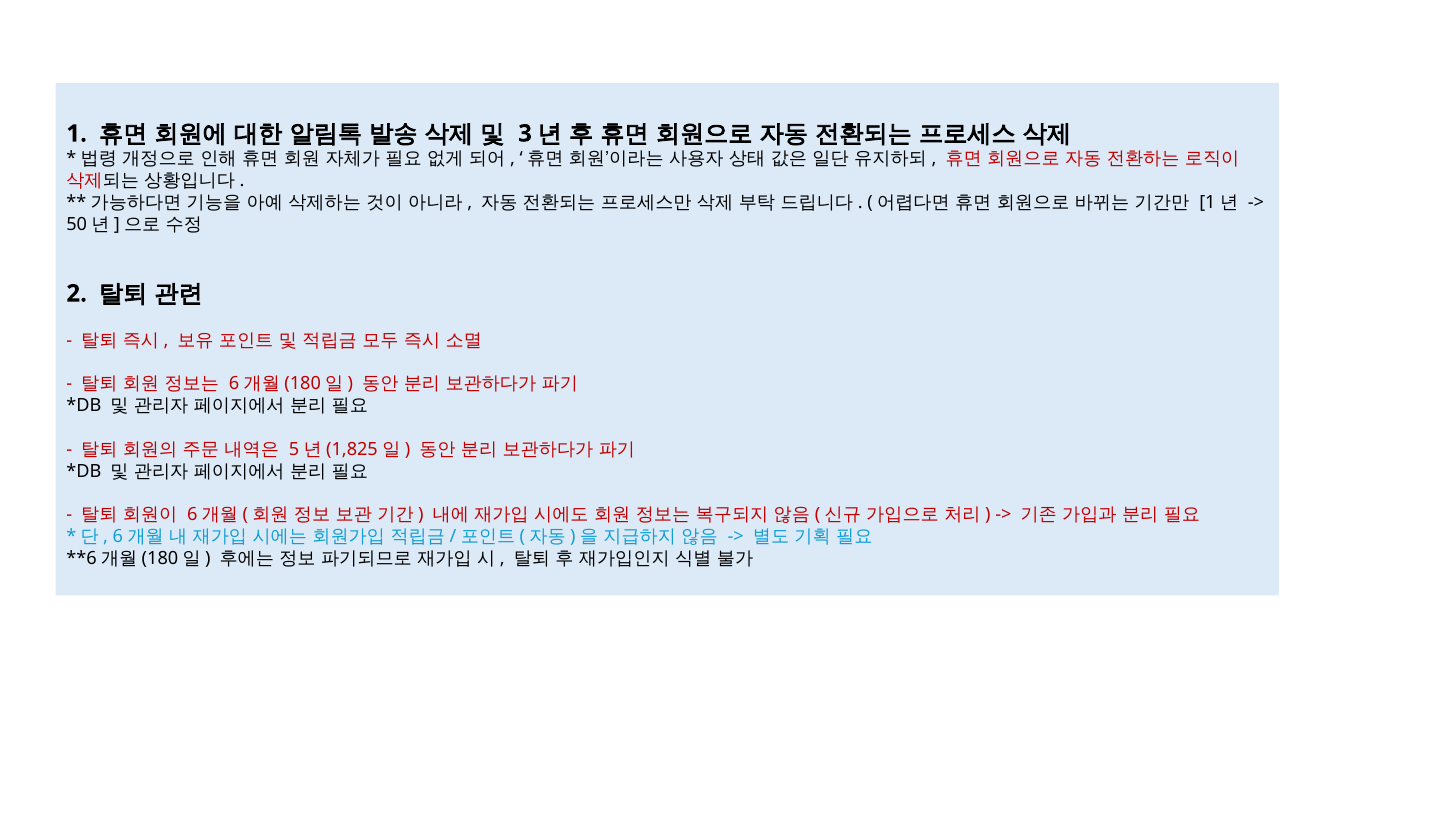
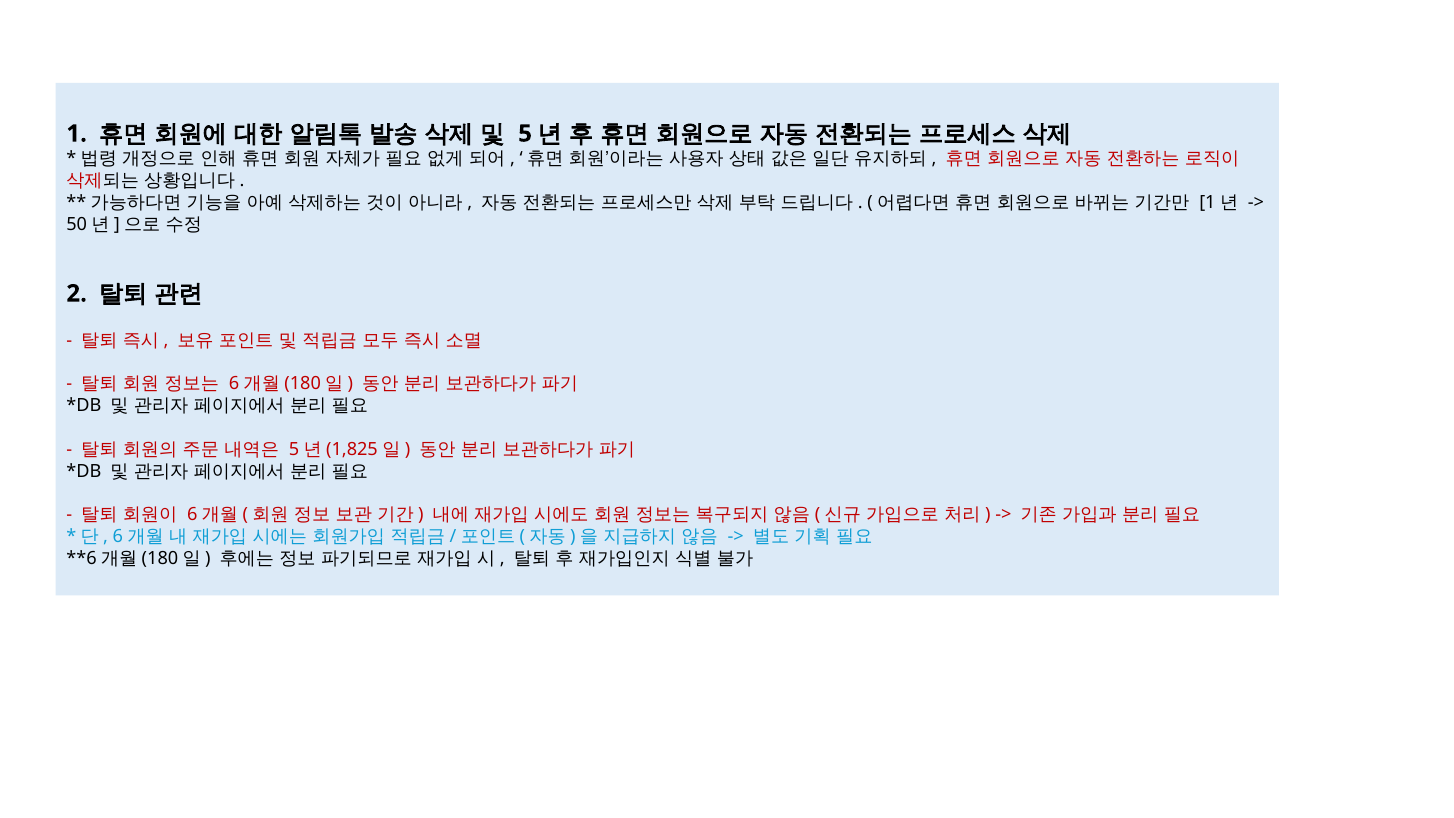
3: 3 -> 5
